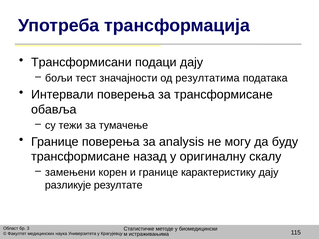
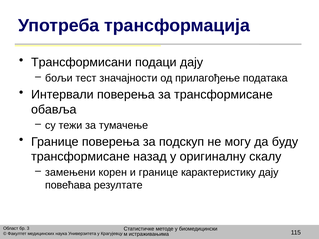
резултатима: резултатима -> прилагођење
analysis: analysis -> подскуп
разликује: разликује -> повећава
